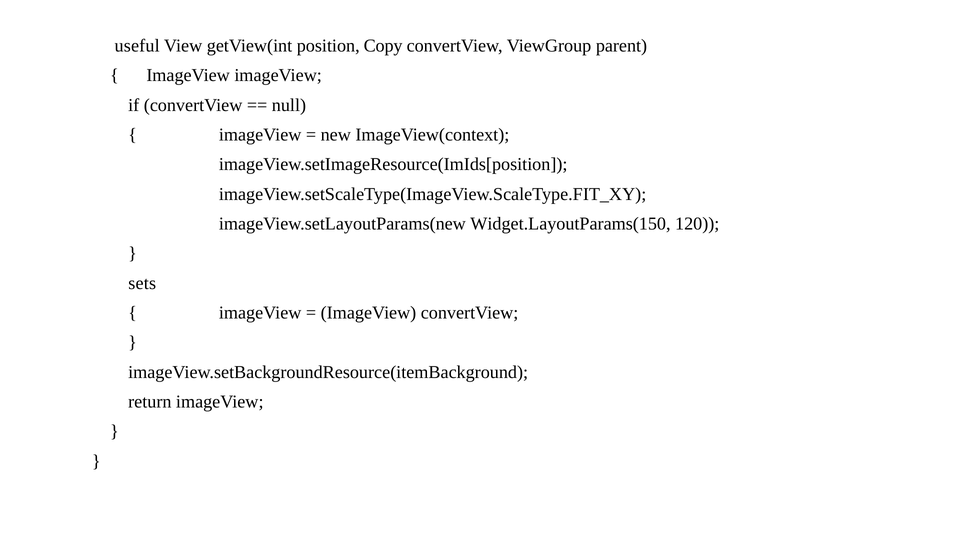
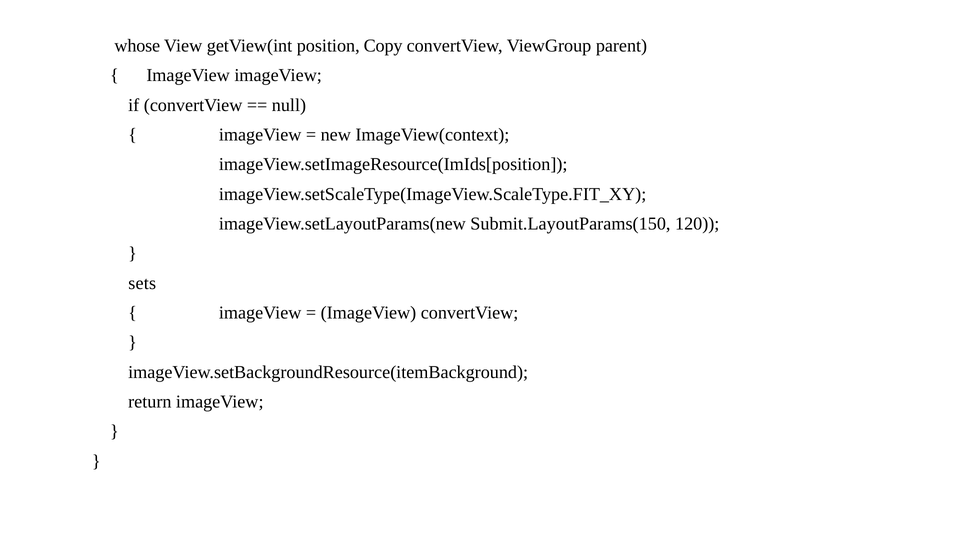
useful: useful -> whose
Widget.LayoutParams(150: Widget.LayoutParams(150 -> Submit.LayoutParams(150
